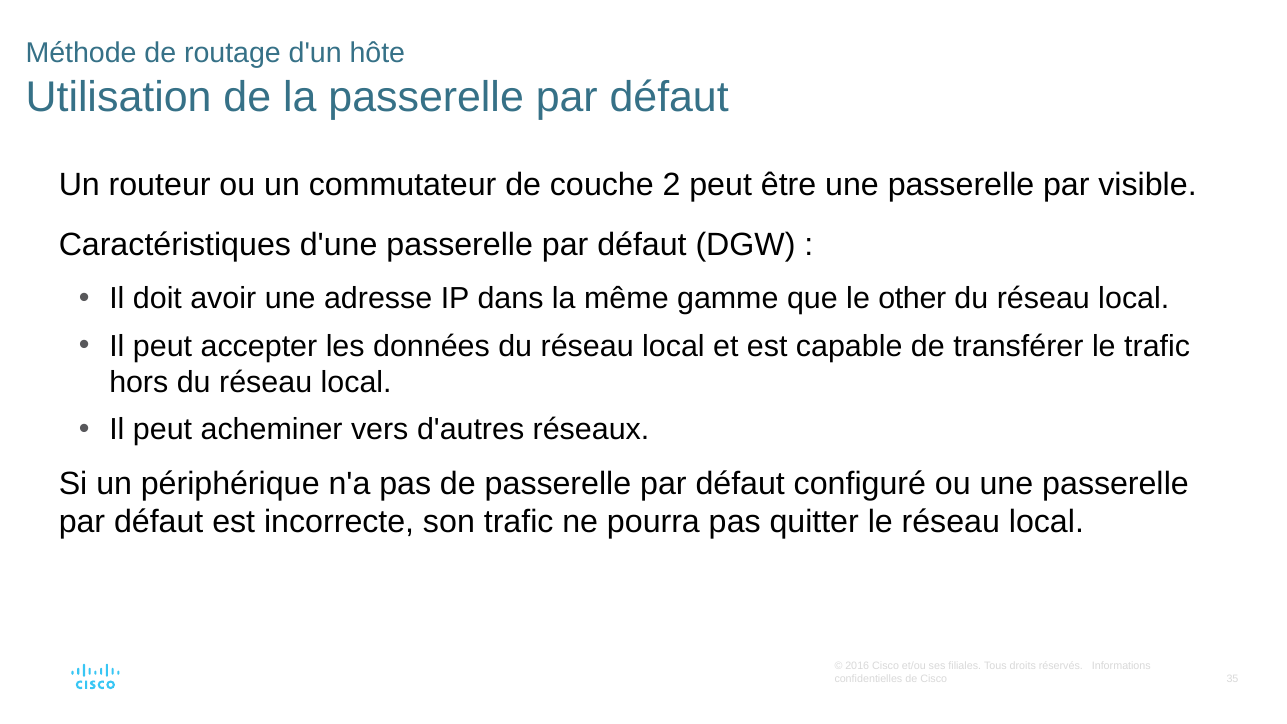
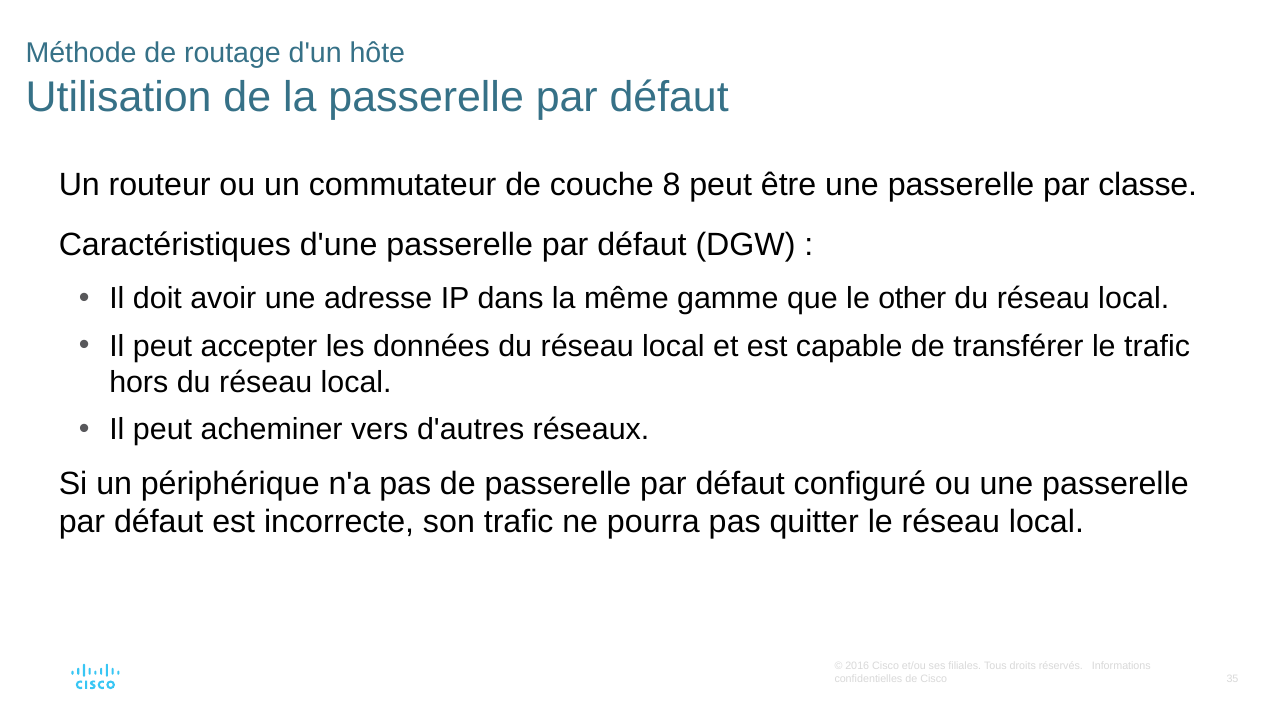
2: 2 -> 8
visible: visible -> classe
